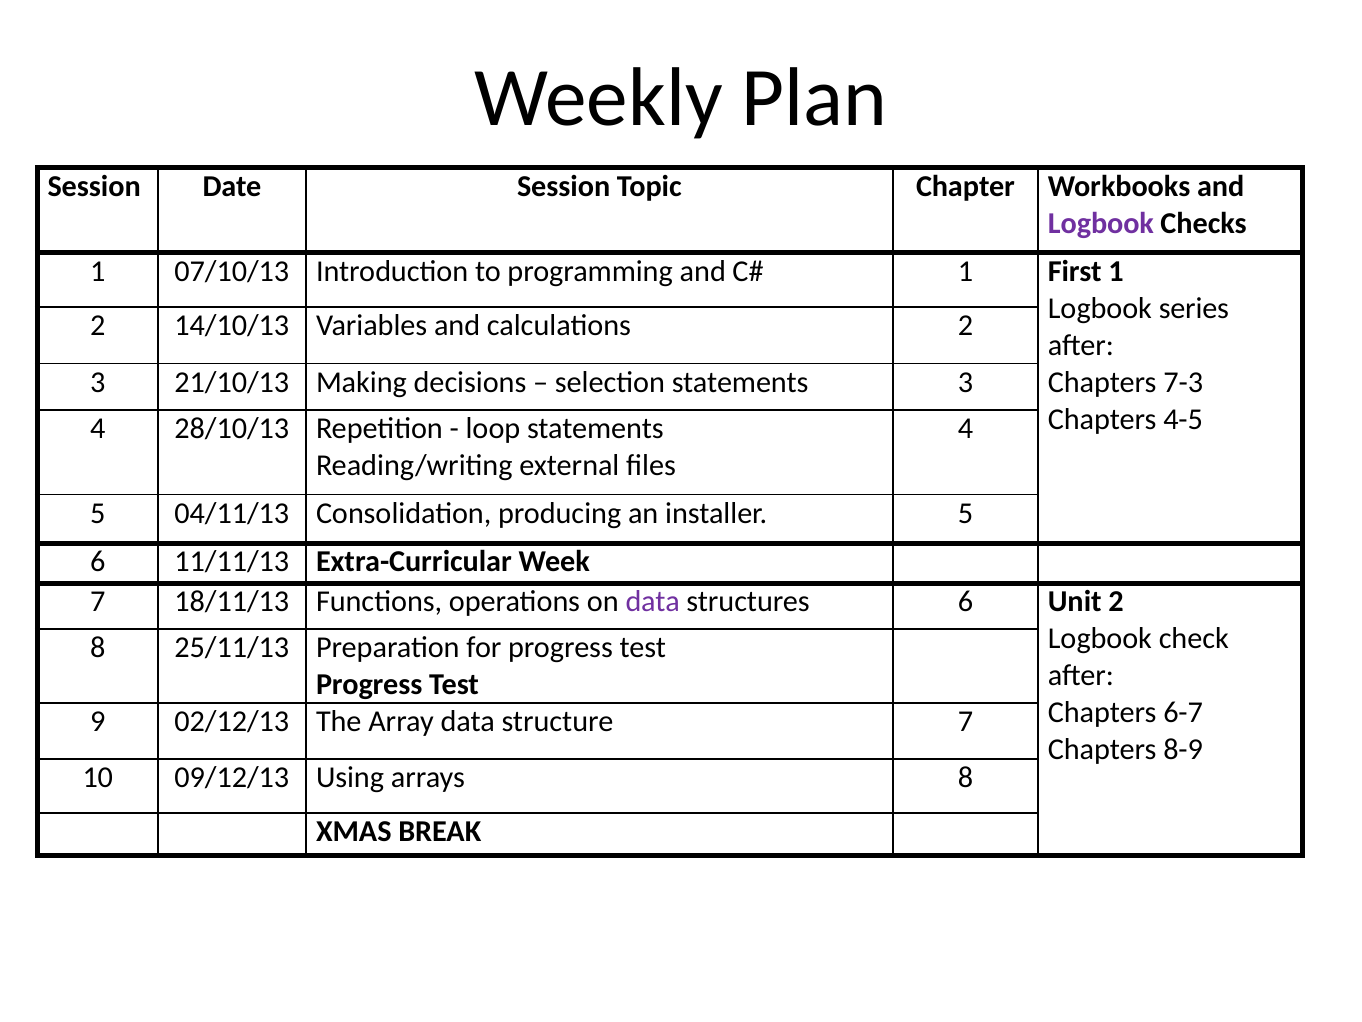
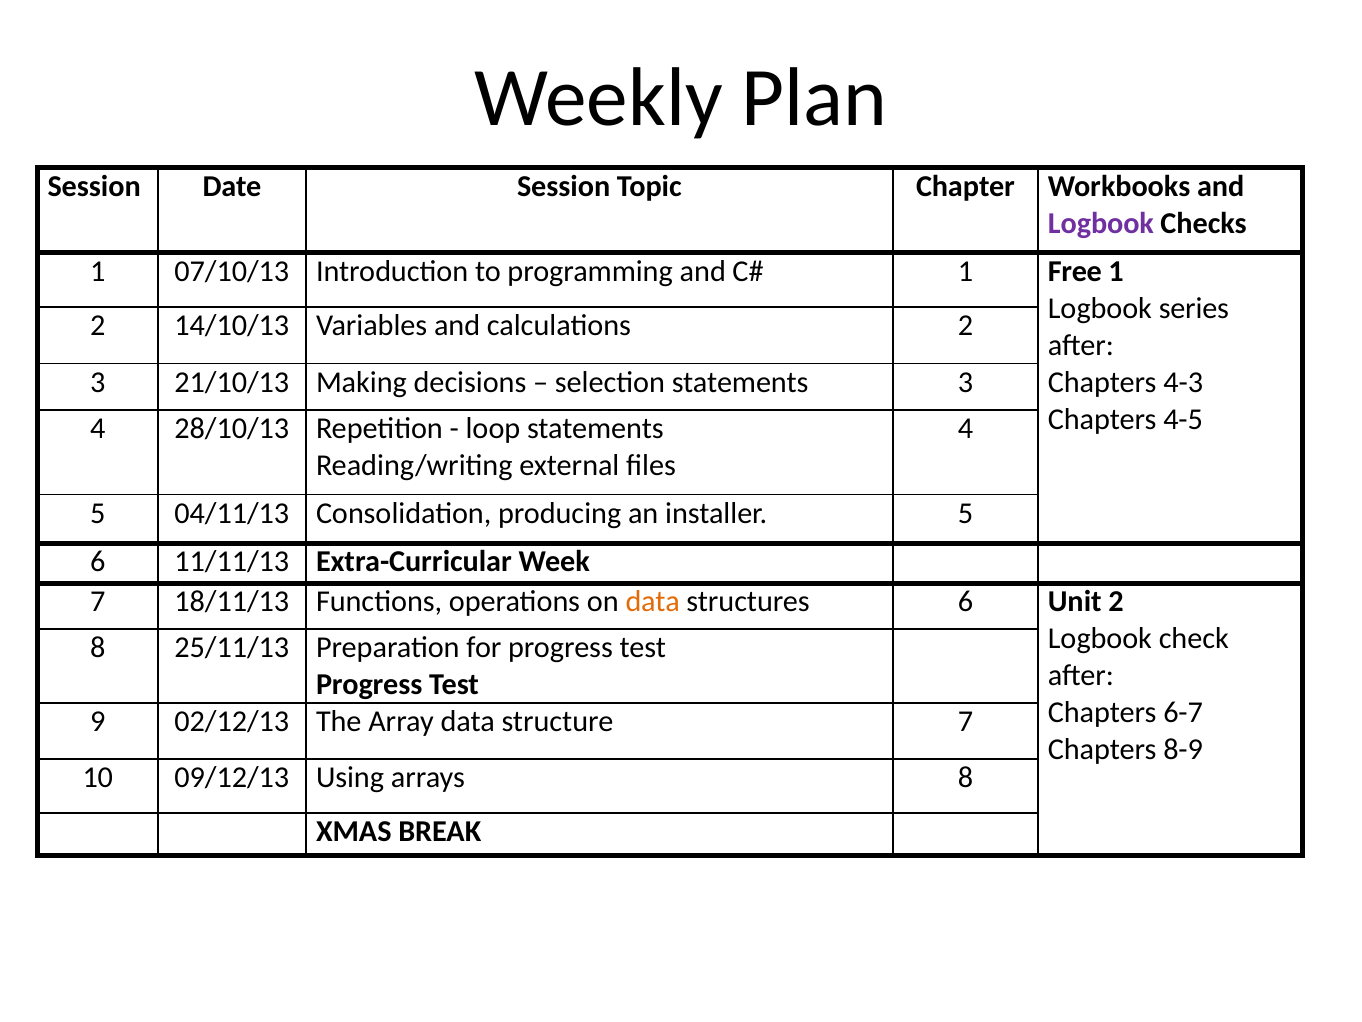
First: First -> Free
7-3: 7-3 -> 4-3
data at (653, 602) colour: purple -> orange
